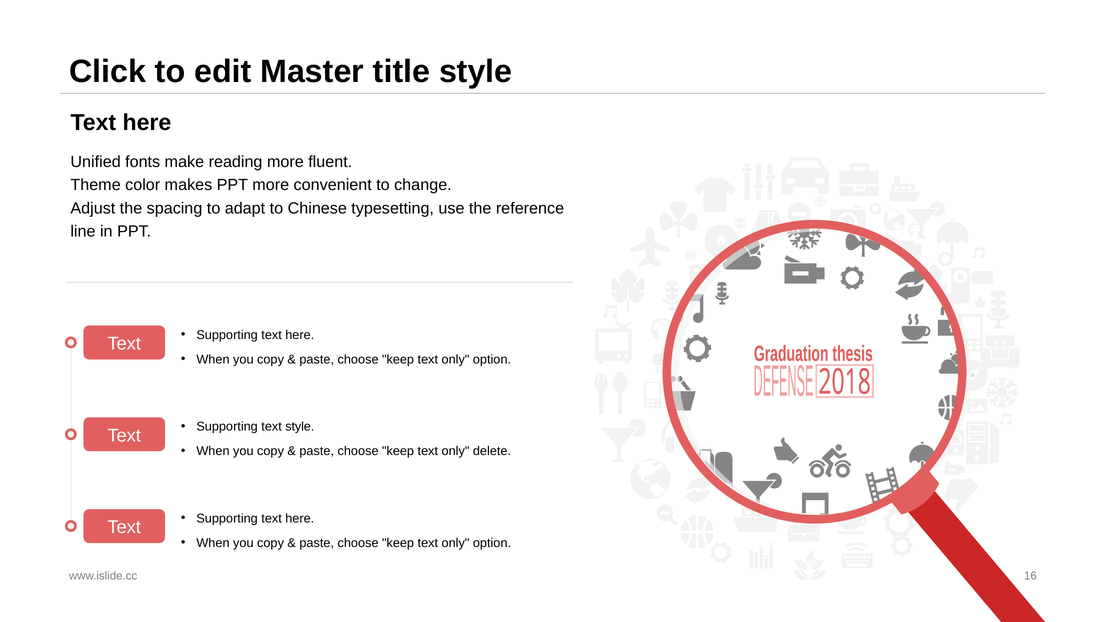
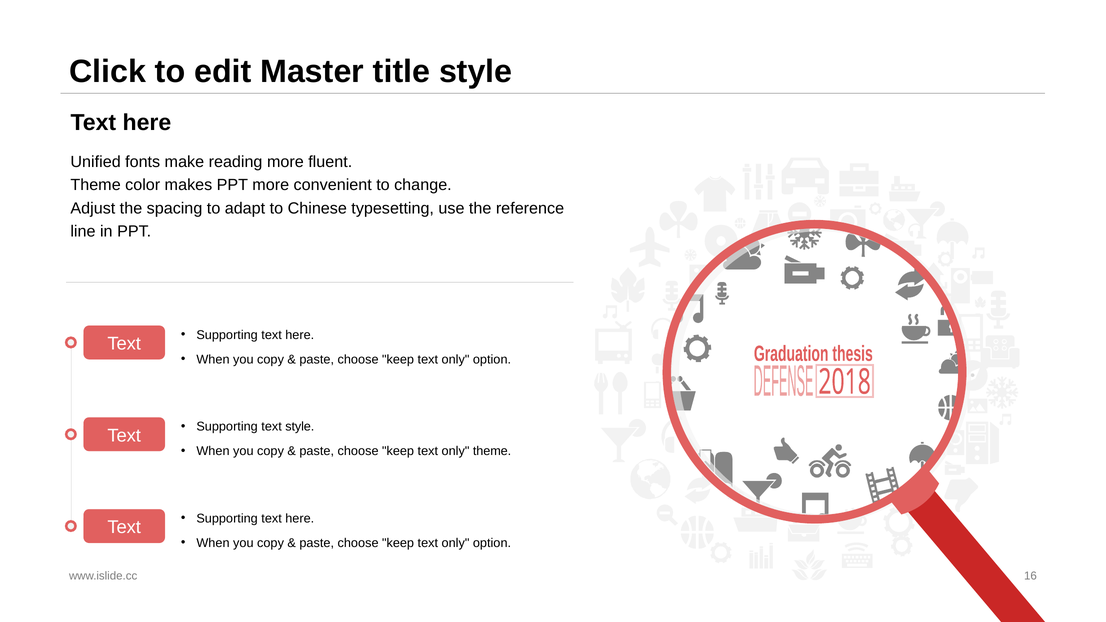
only delete: delete -> theme
